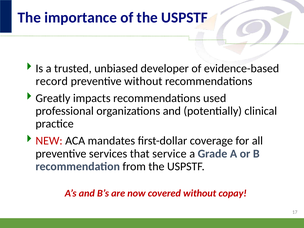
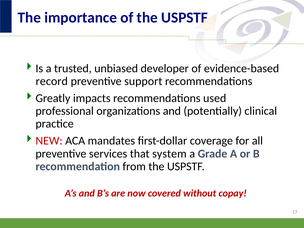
preventive without: without -> support
service: service -> system
